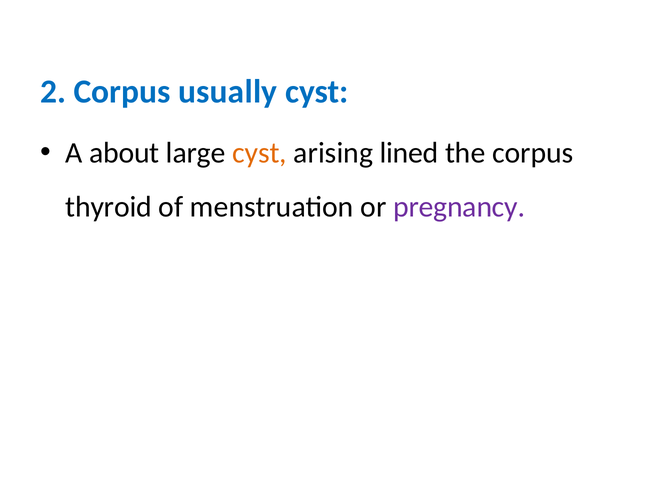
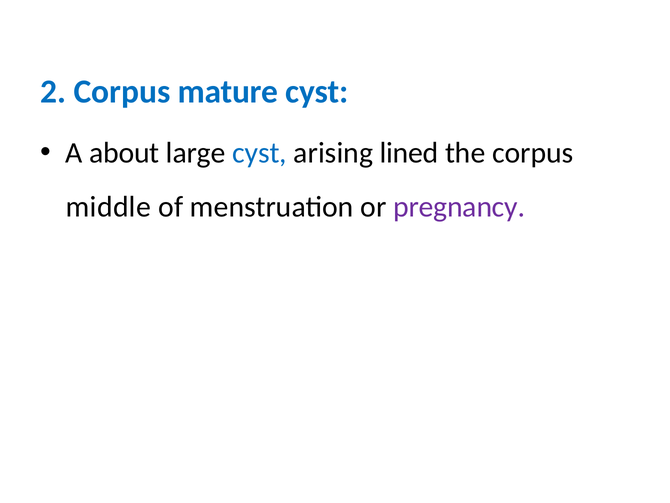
usually: usually -> mature
cyst at (260, 153) colour: orange -> blue
thyroid: thyroid -> middle
